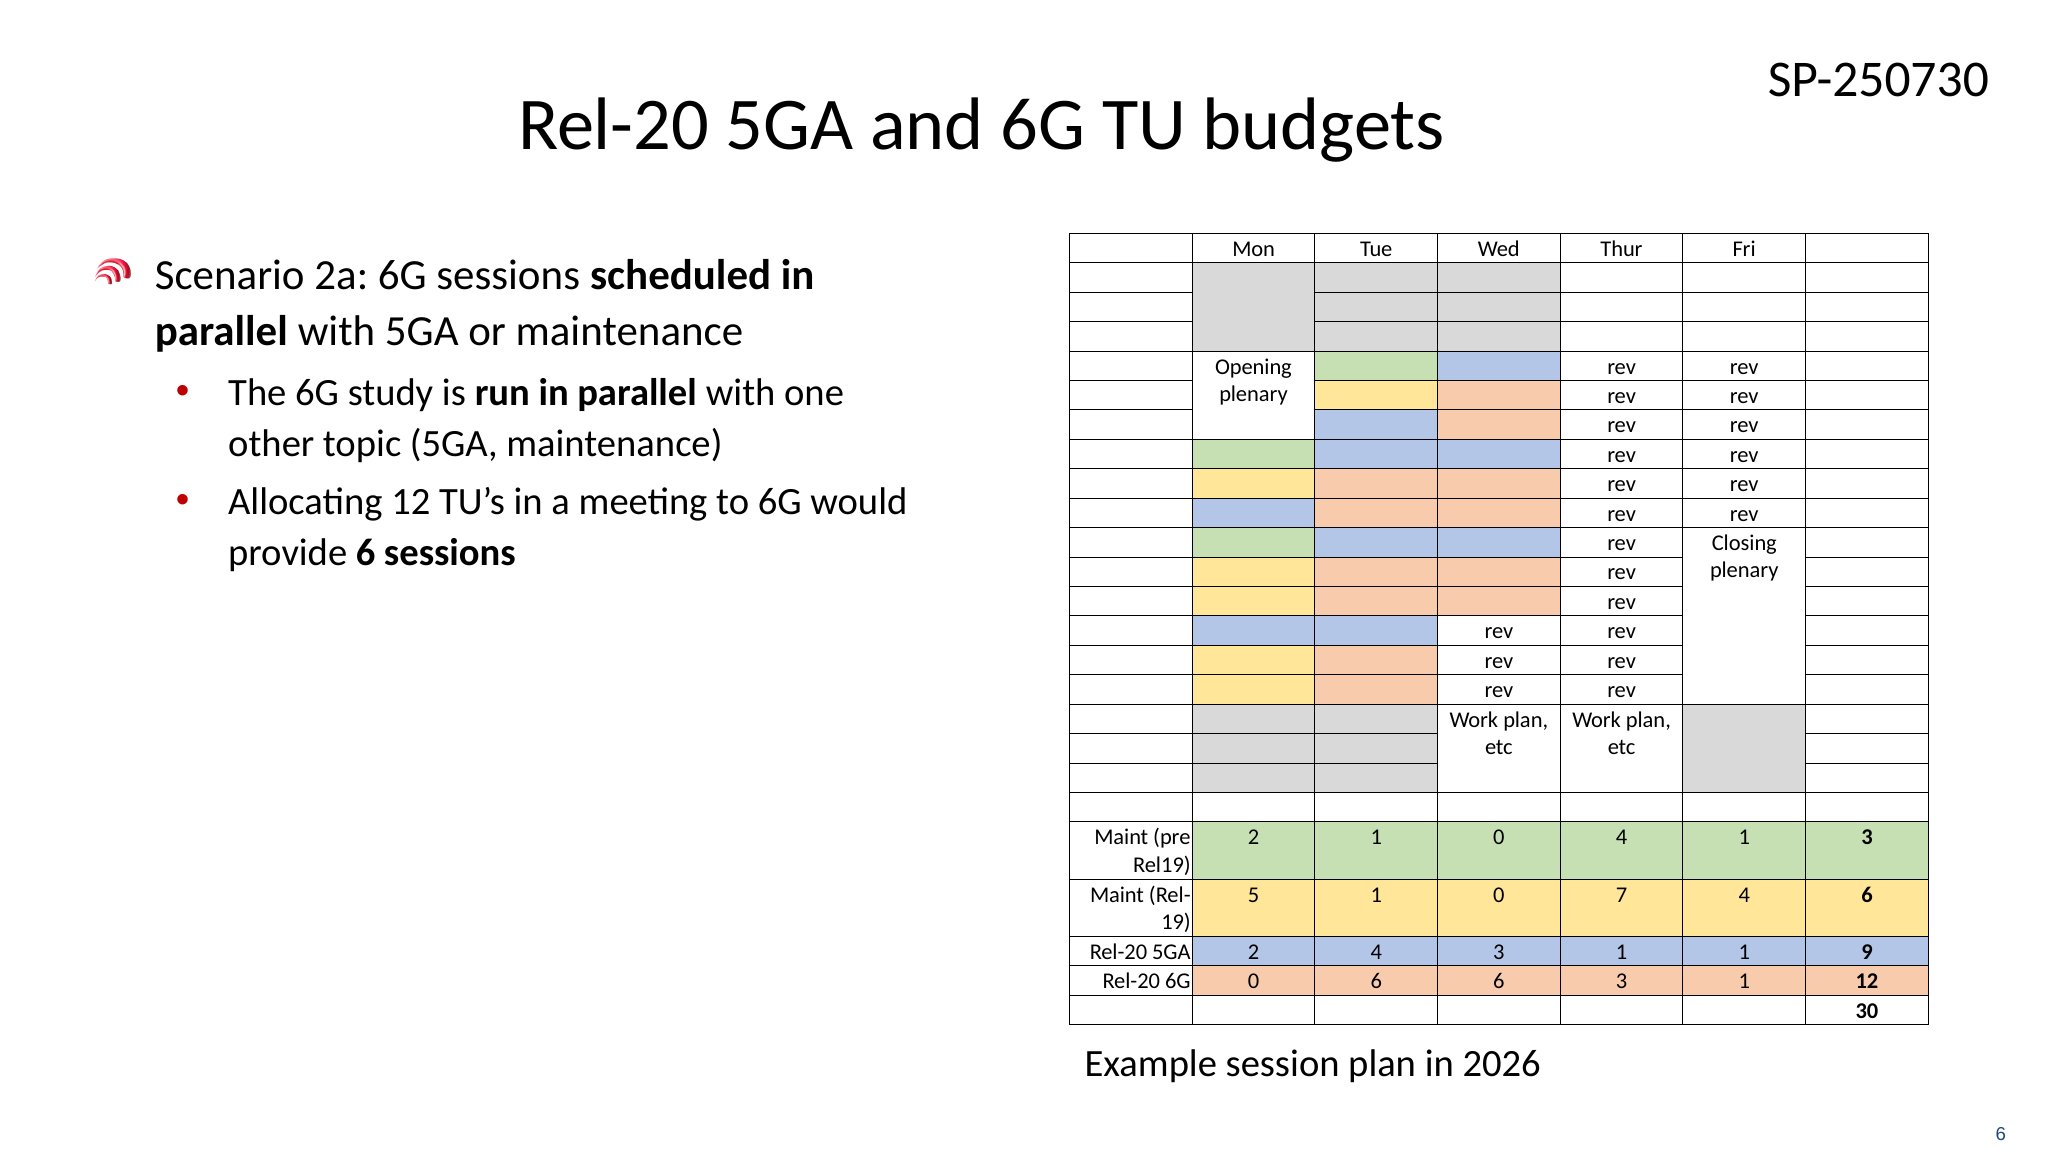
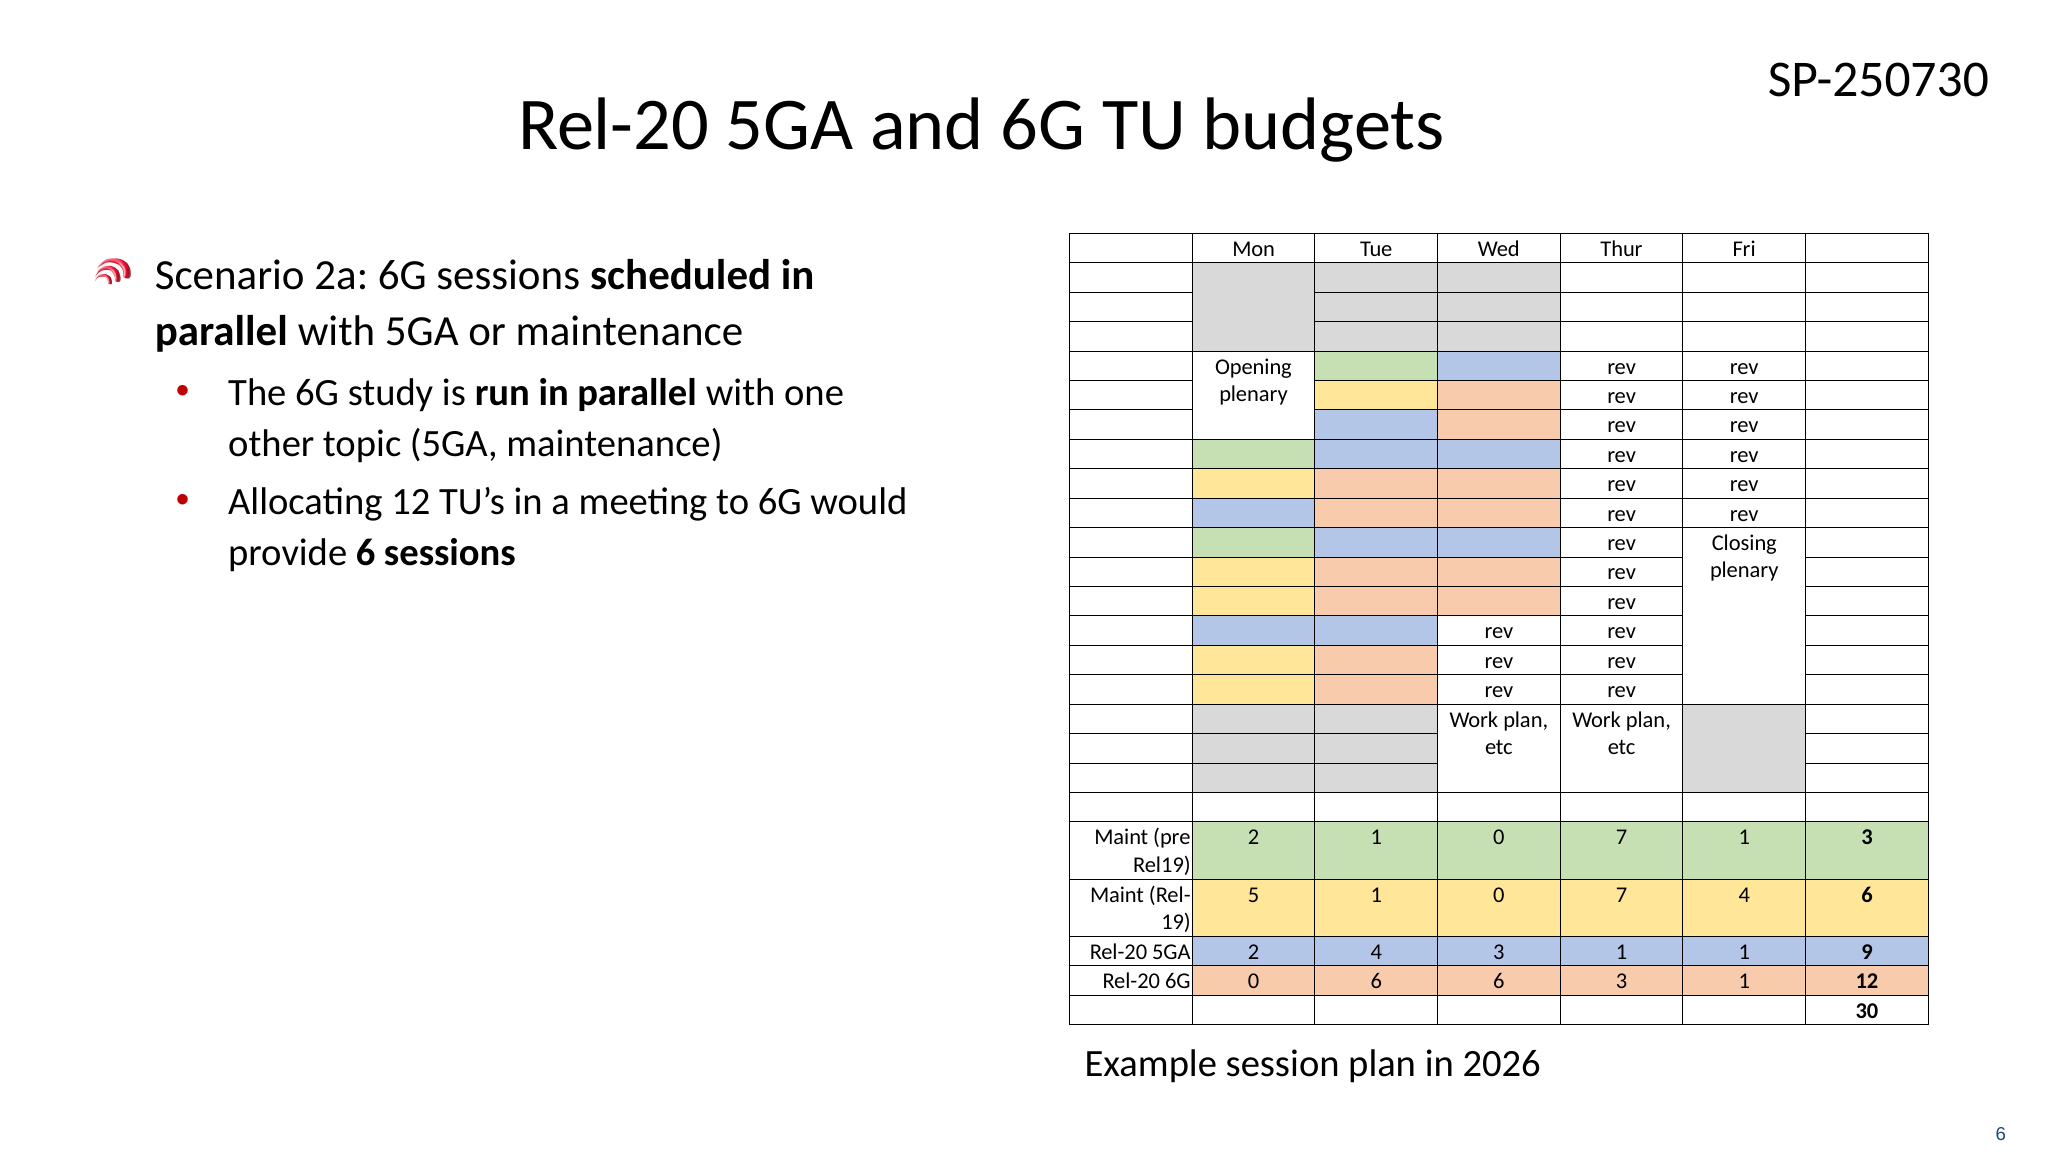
2 1 0 4: 4 -> 7
